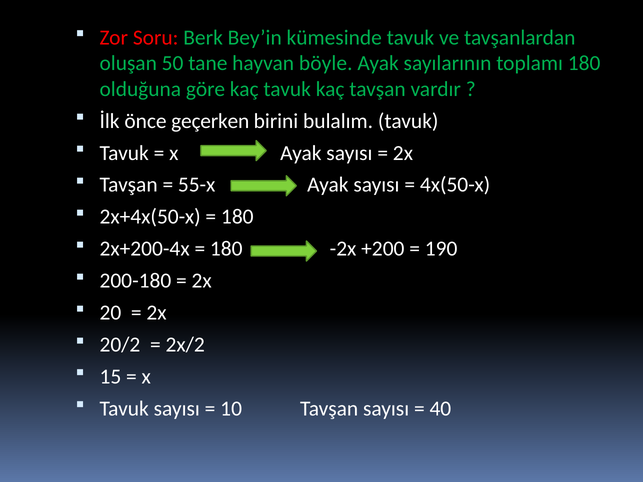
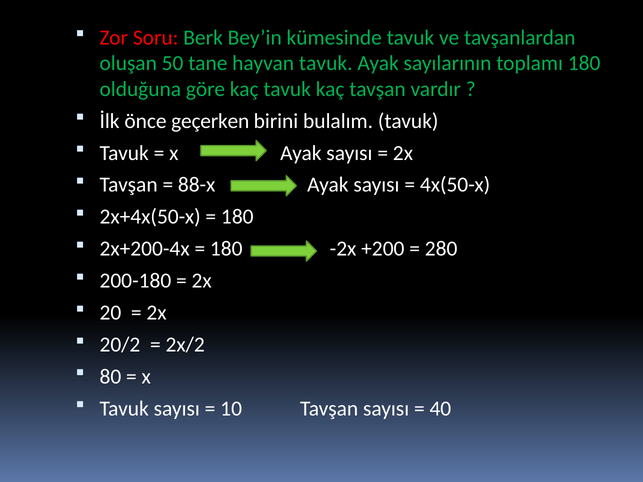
hayvan böyle: böyle -> tavuk
55-x: 55-x -> 88-x
190: 190 -> 280
15: 15 -> 80
